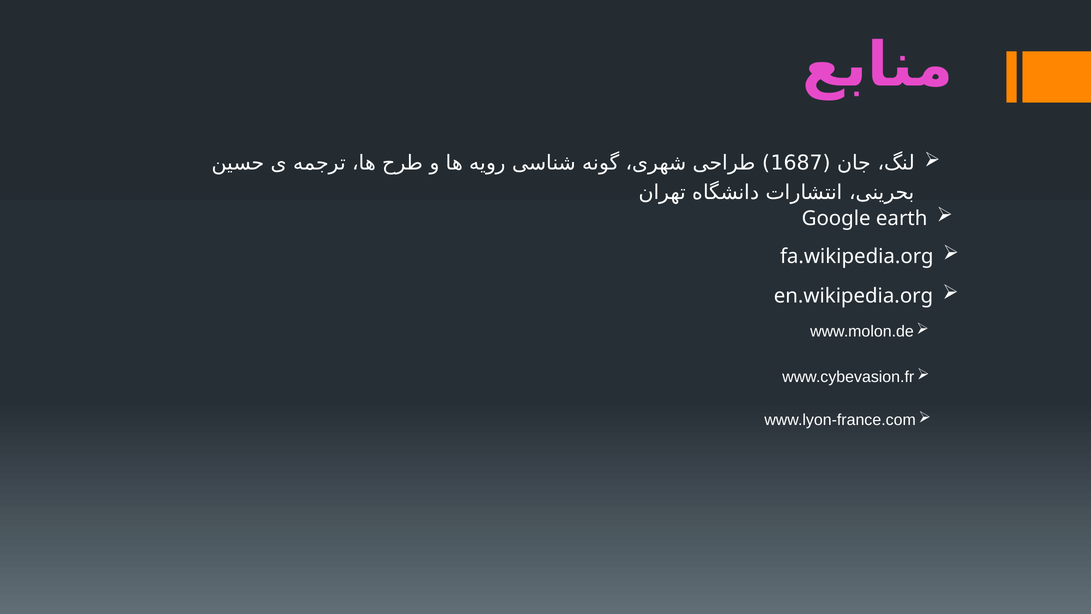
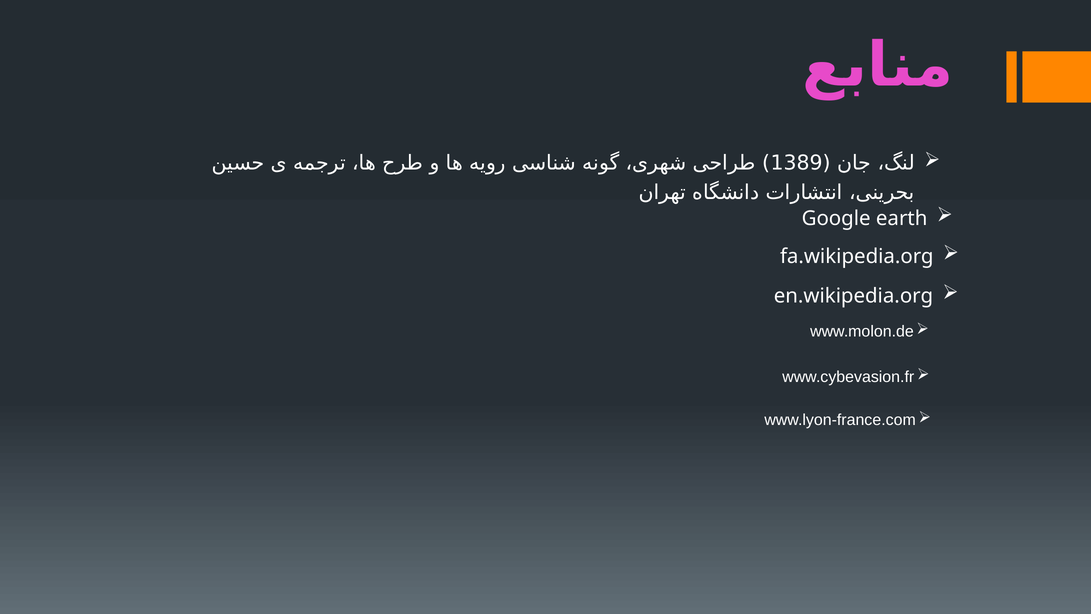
1687: 1687 -> 1389
